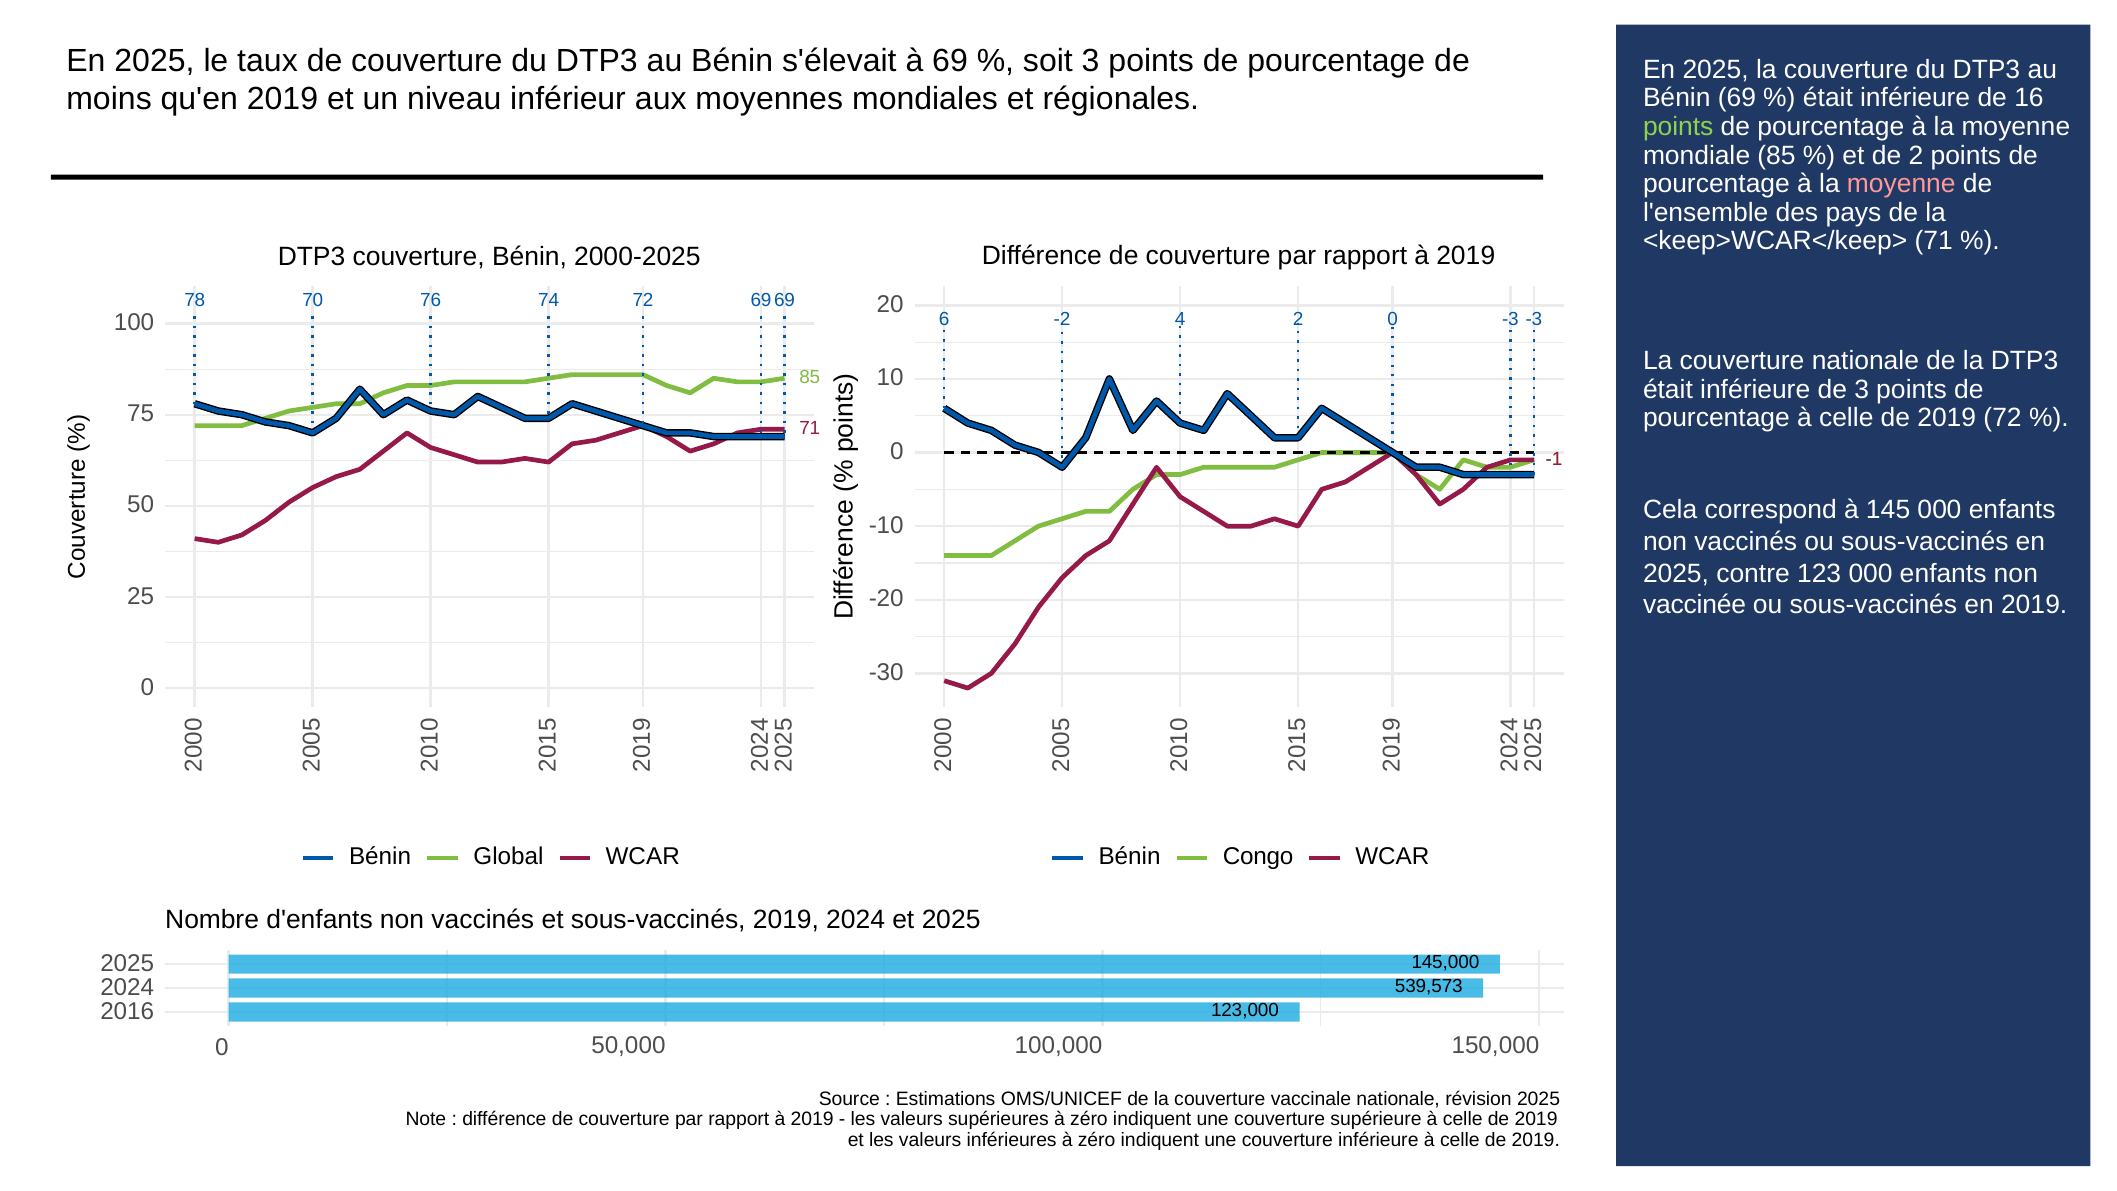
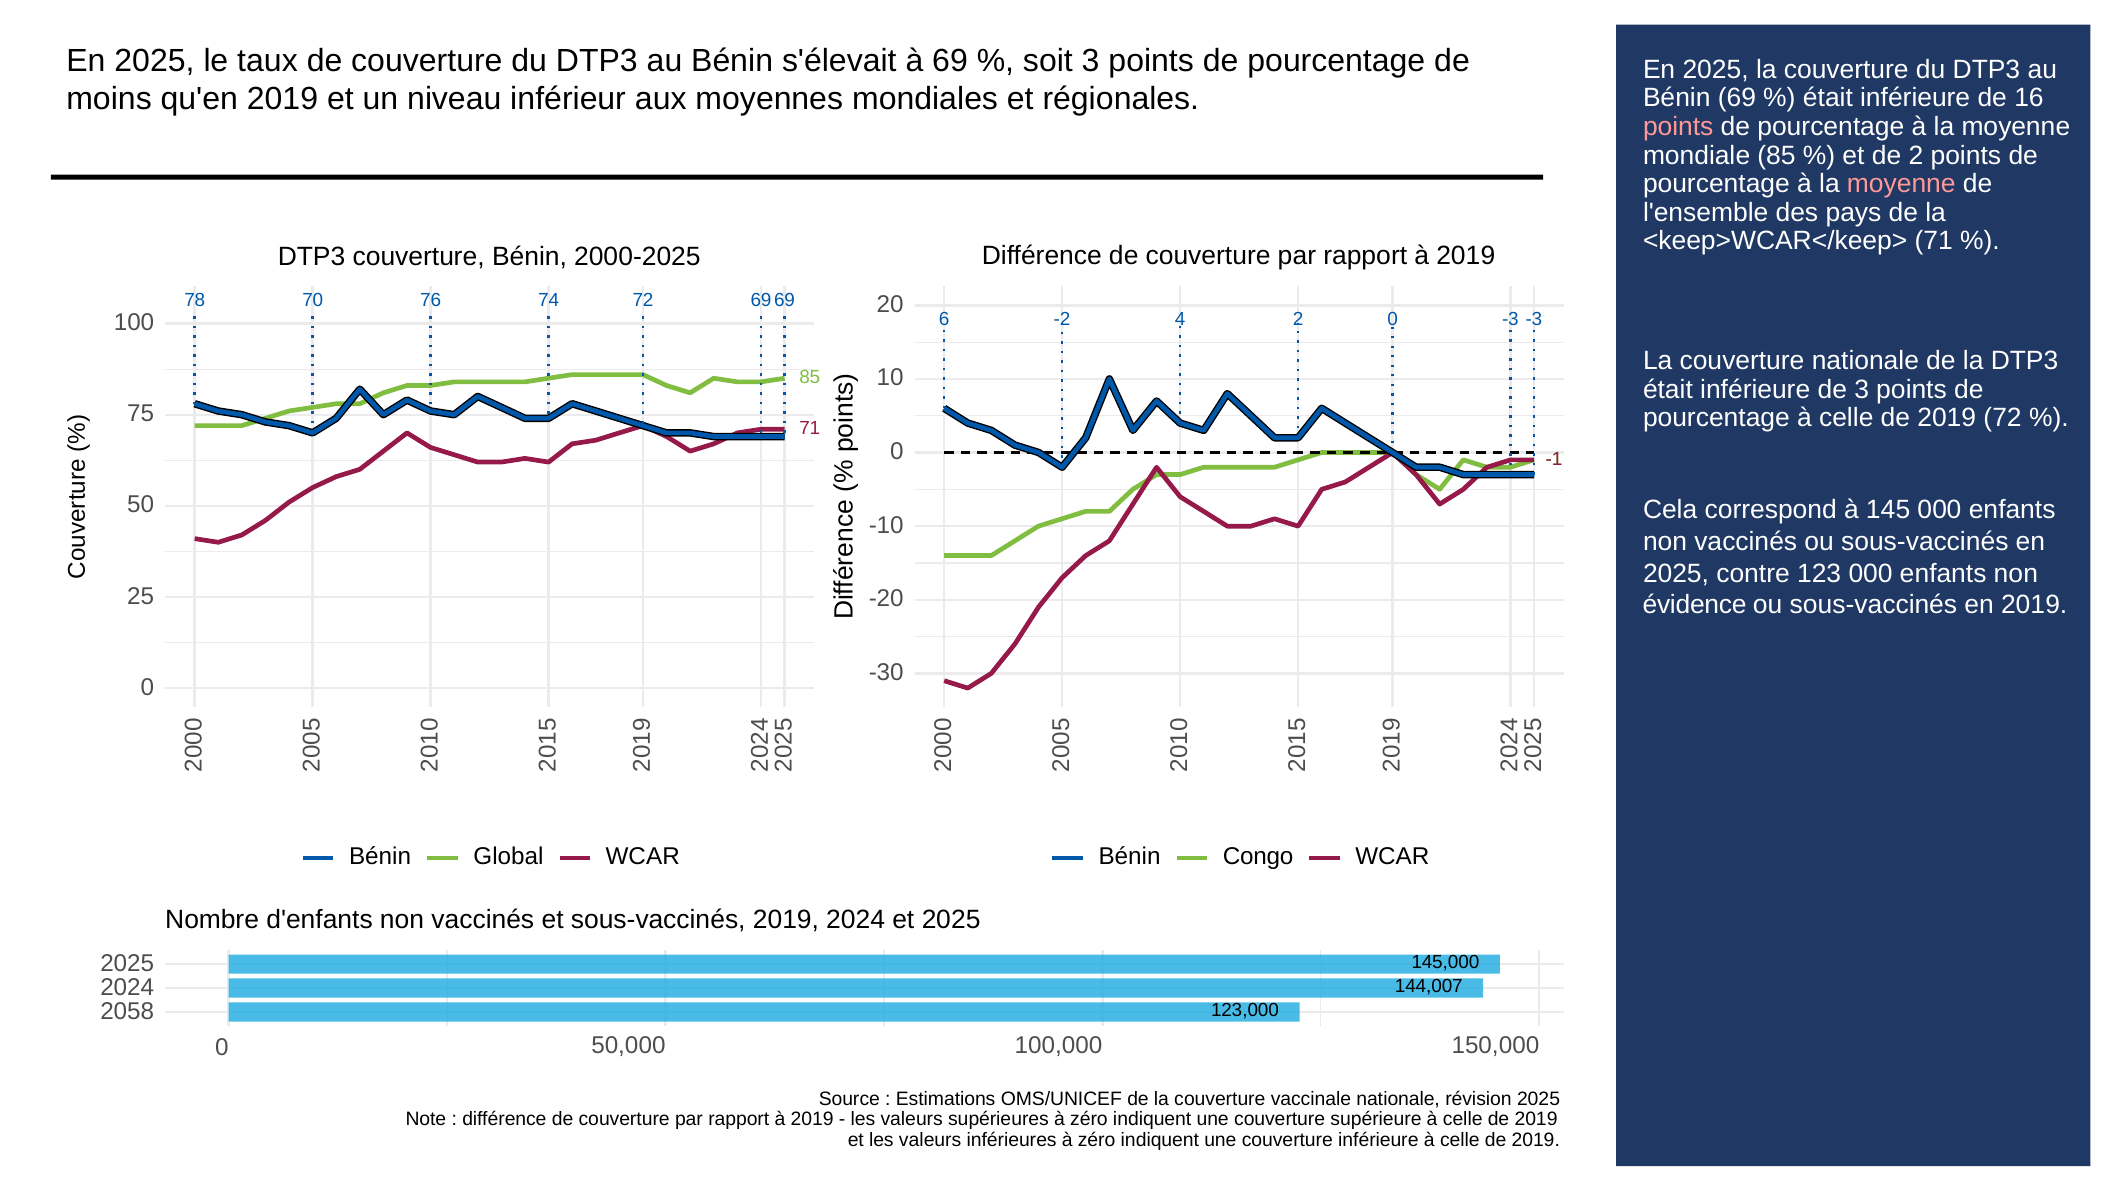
points at (1678, 127) colour: light green -> pink
vaccinée: vaccinée -> évidence
539,573: 539,573 -> 144,007
2016: 2016 -> 2058
